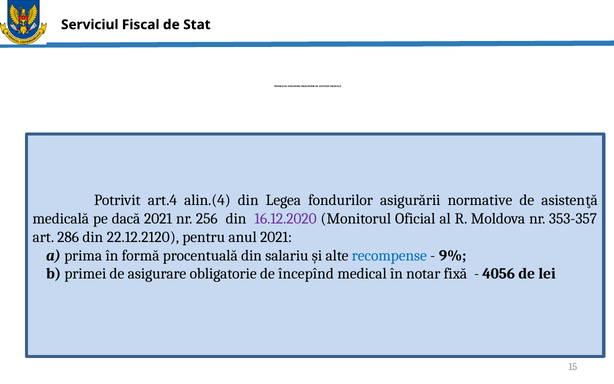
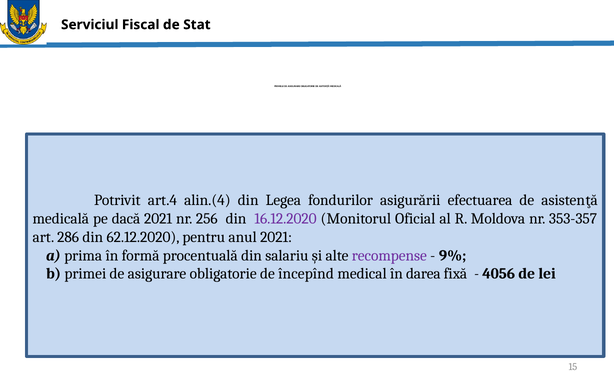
normative: normative -> efectuarea
22.12.2120: 22.12.2120 -> 62.12.2020
recompense colour: blue -> purple
notar: notar -> darea
